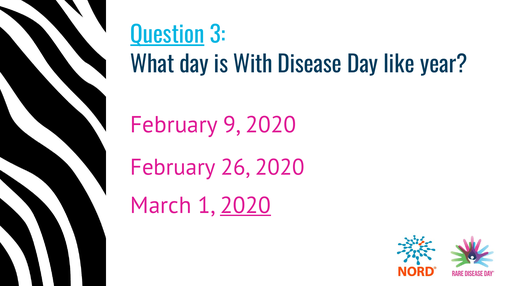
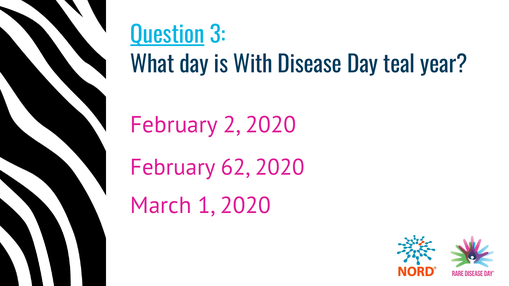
like: like -> teal
9: 9 -> 2
26: 26 -> 62
2020 at (246, 206) underline: present -> none
